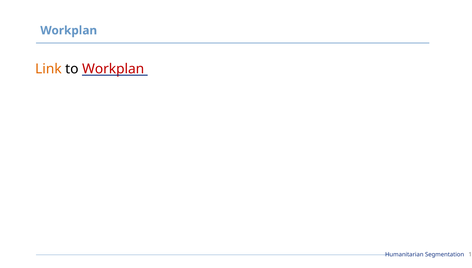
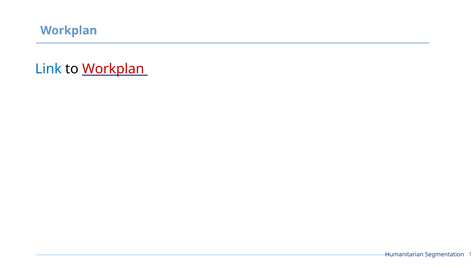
Link colour: orange -> blue
